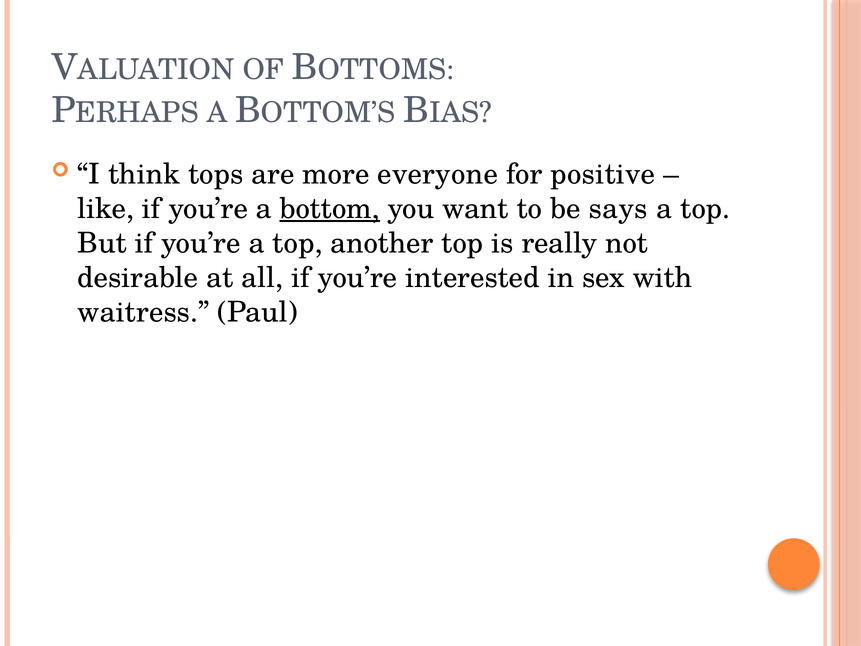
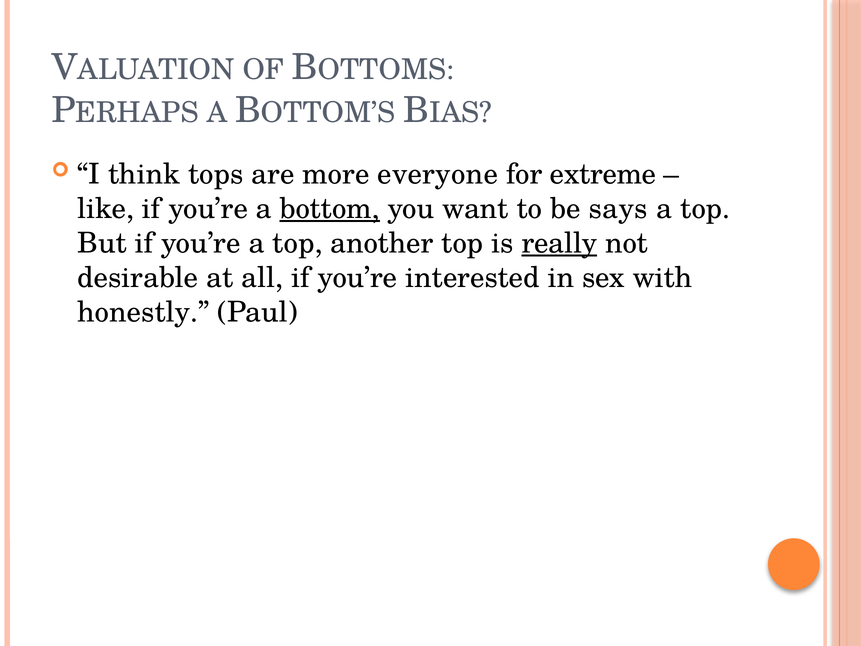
positive: positive -> extreme
really underline: none -> present
waitress: waitress -> honestly
